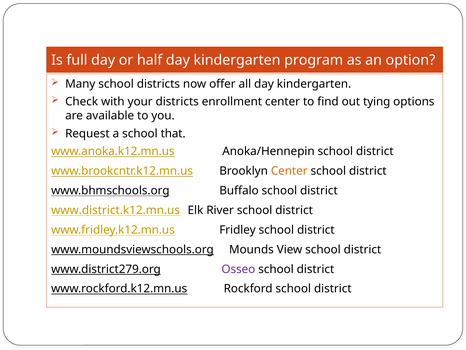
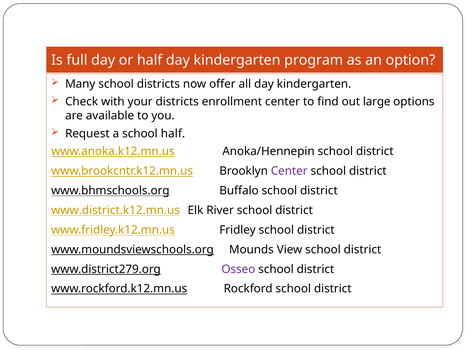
tying: tying -> large
school that: that -> half
Center at (289, 171) colour: orange -> purple
